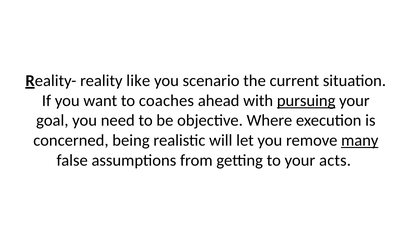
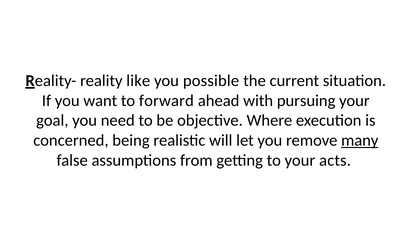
scenario: scenario -> possible
coaches: coaches -> forward
pursuing underline: present -> none
